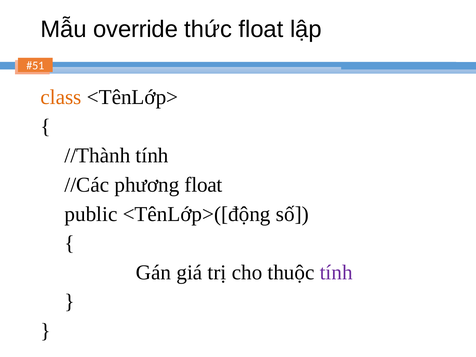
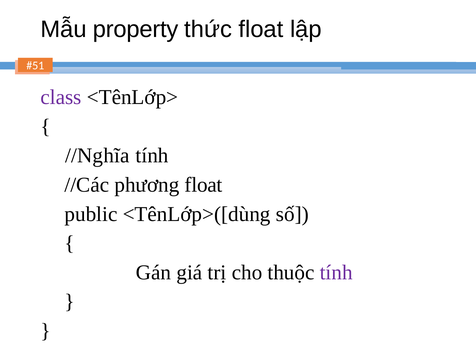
override: override -> property
class colour: orange -> purple
//Thành: //Thành -> //Nghĩa
<TênLớp>([động: <TênLớp>([động -> <TênLớp>([dùng
